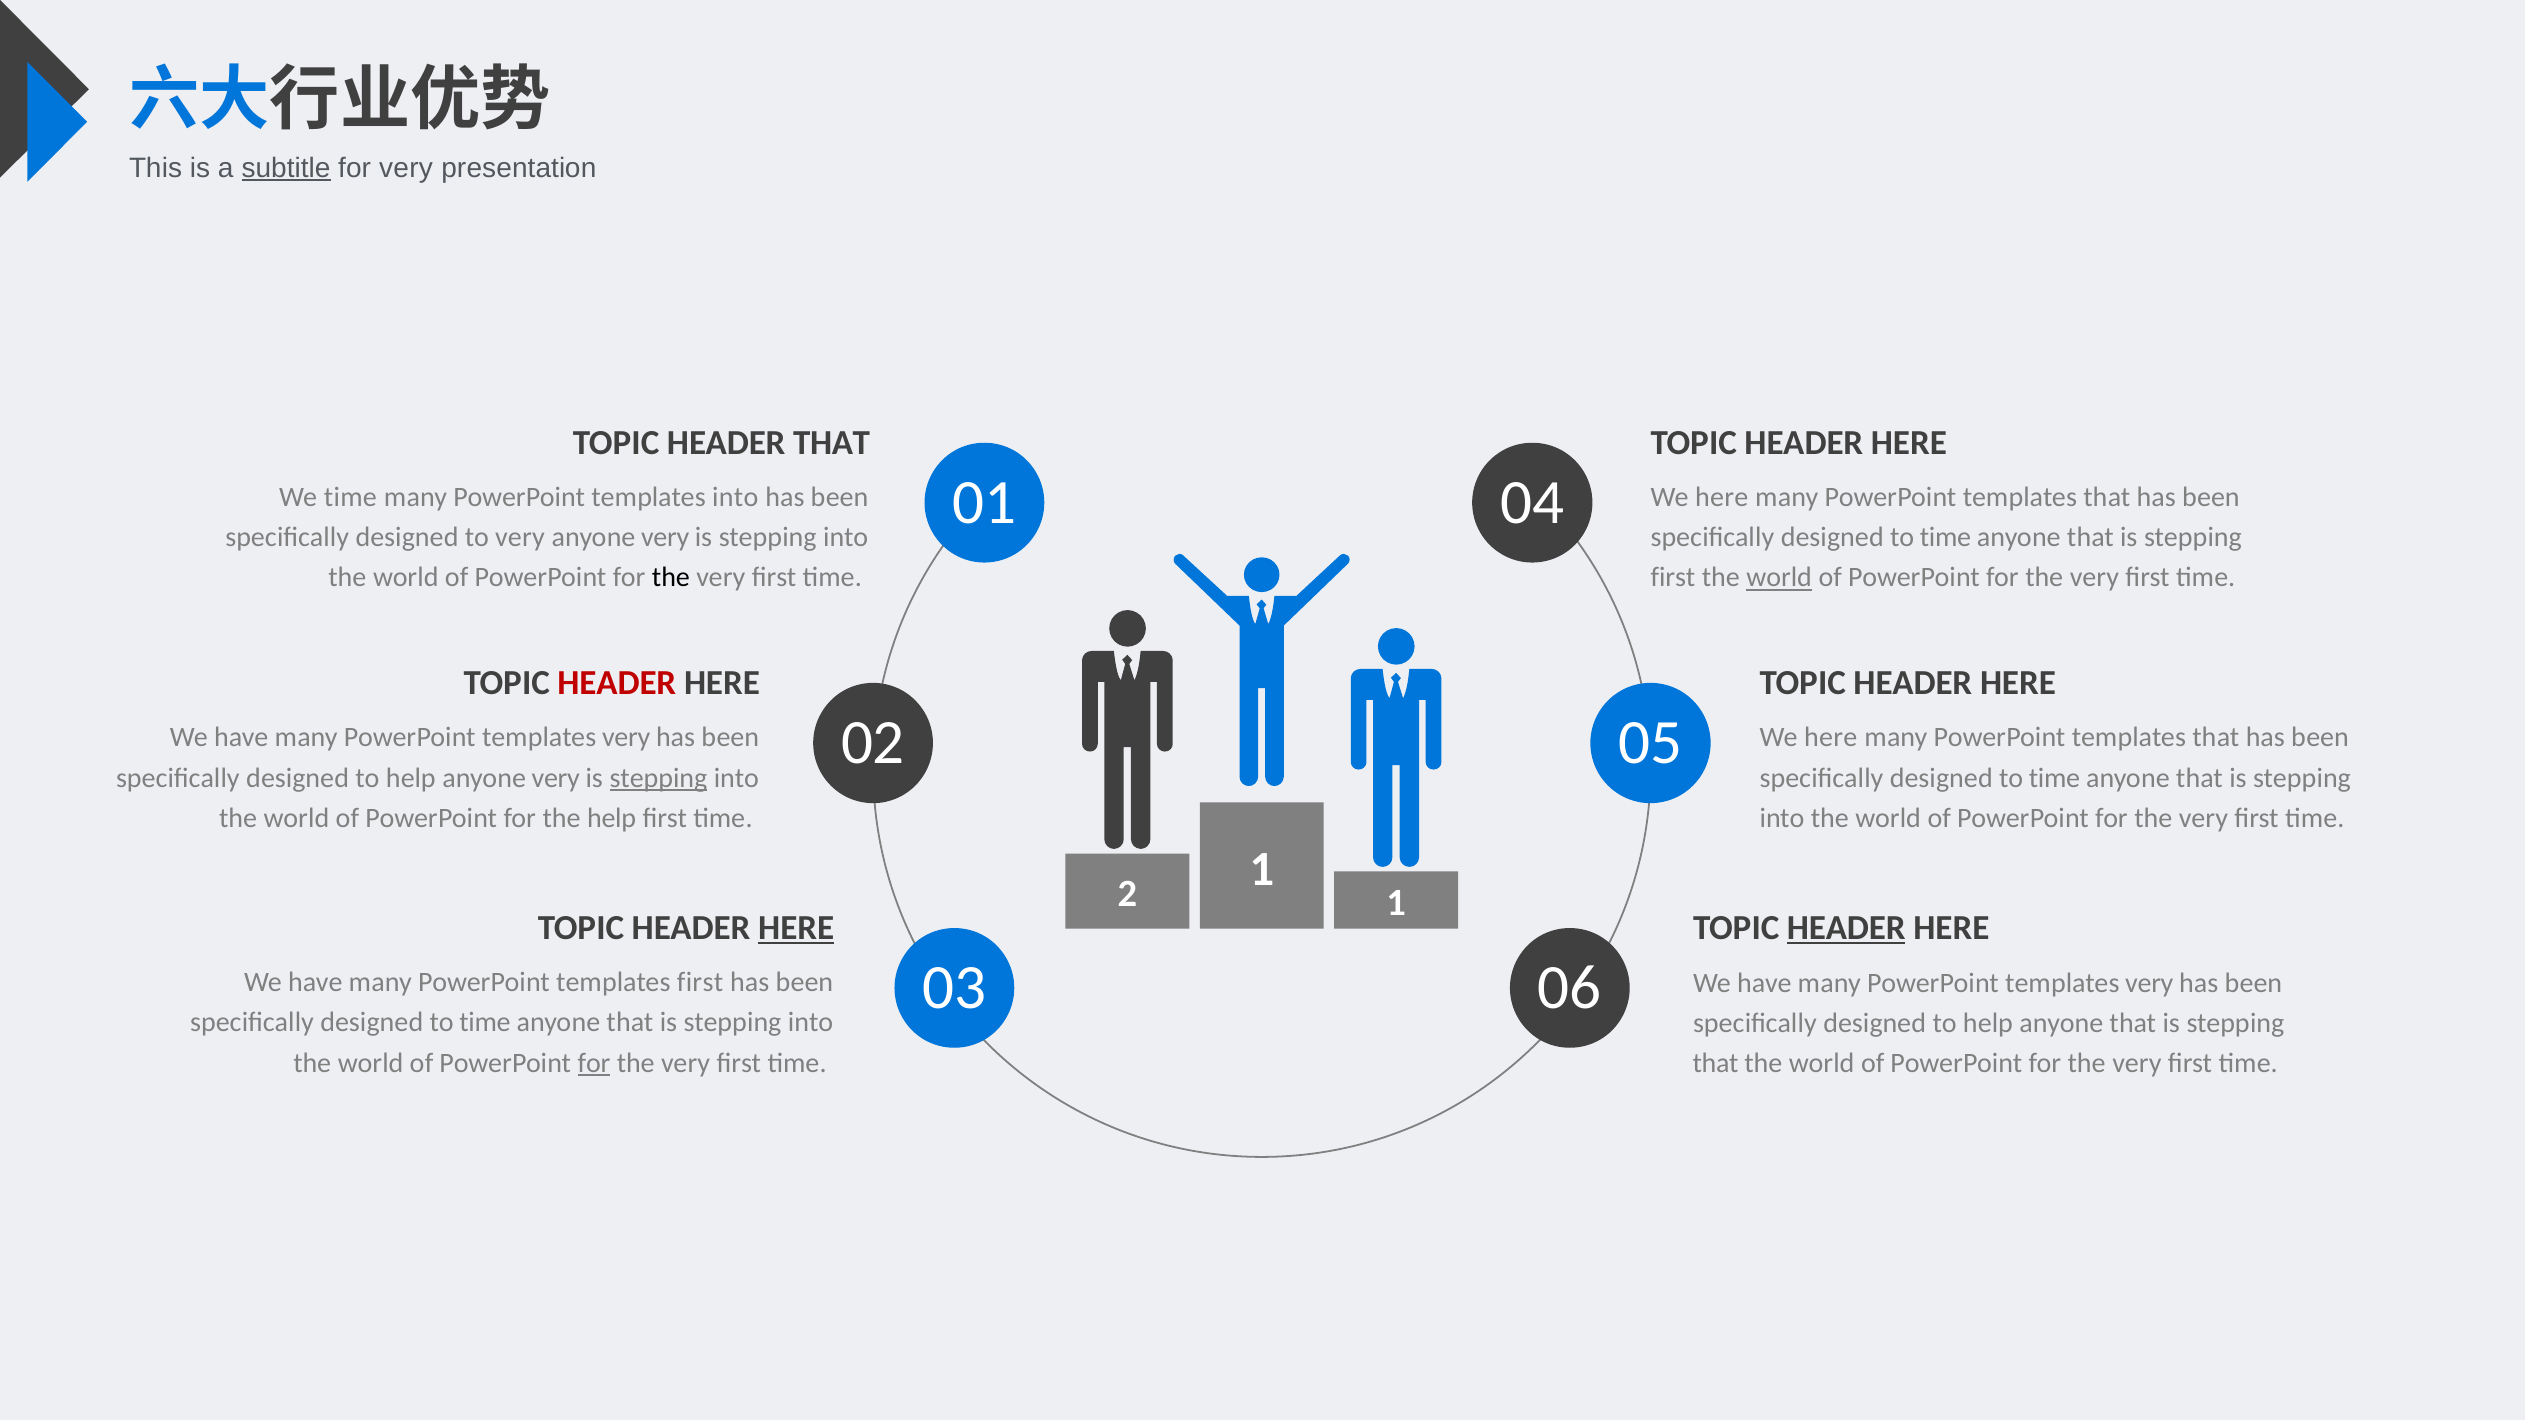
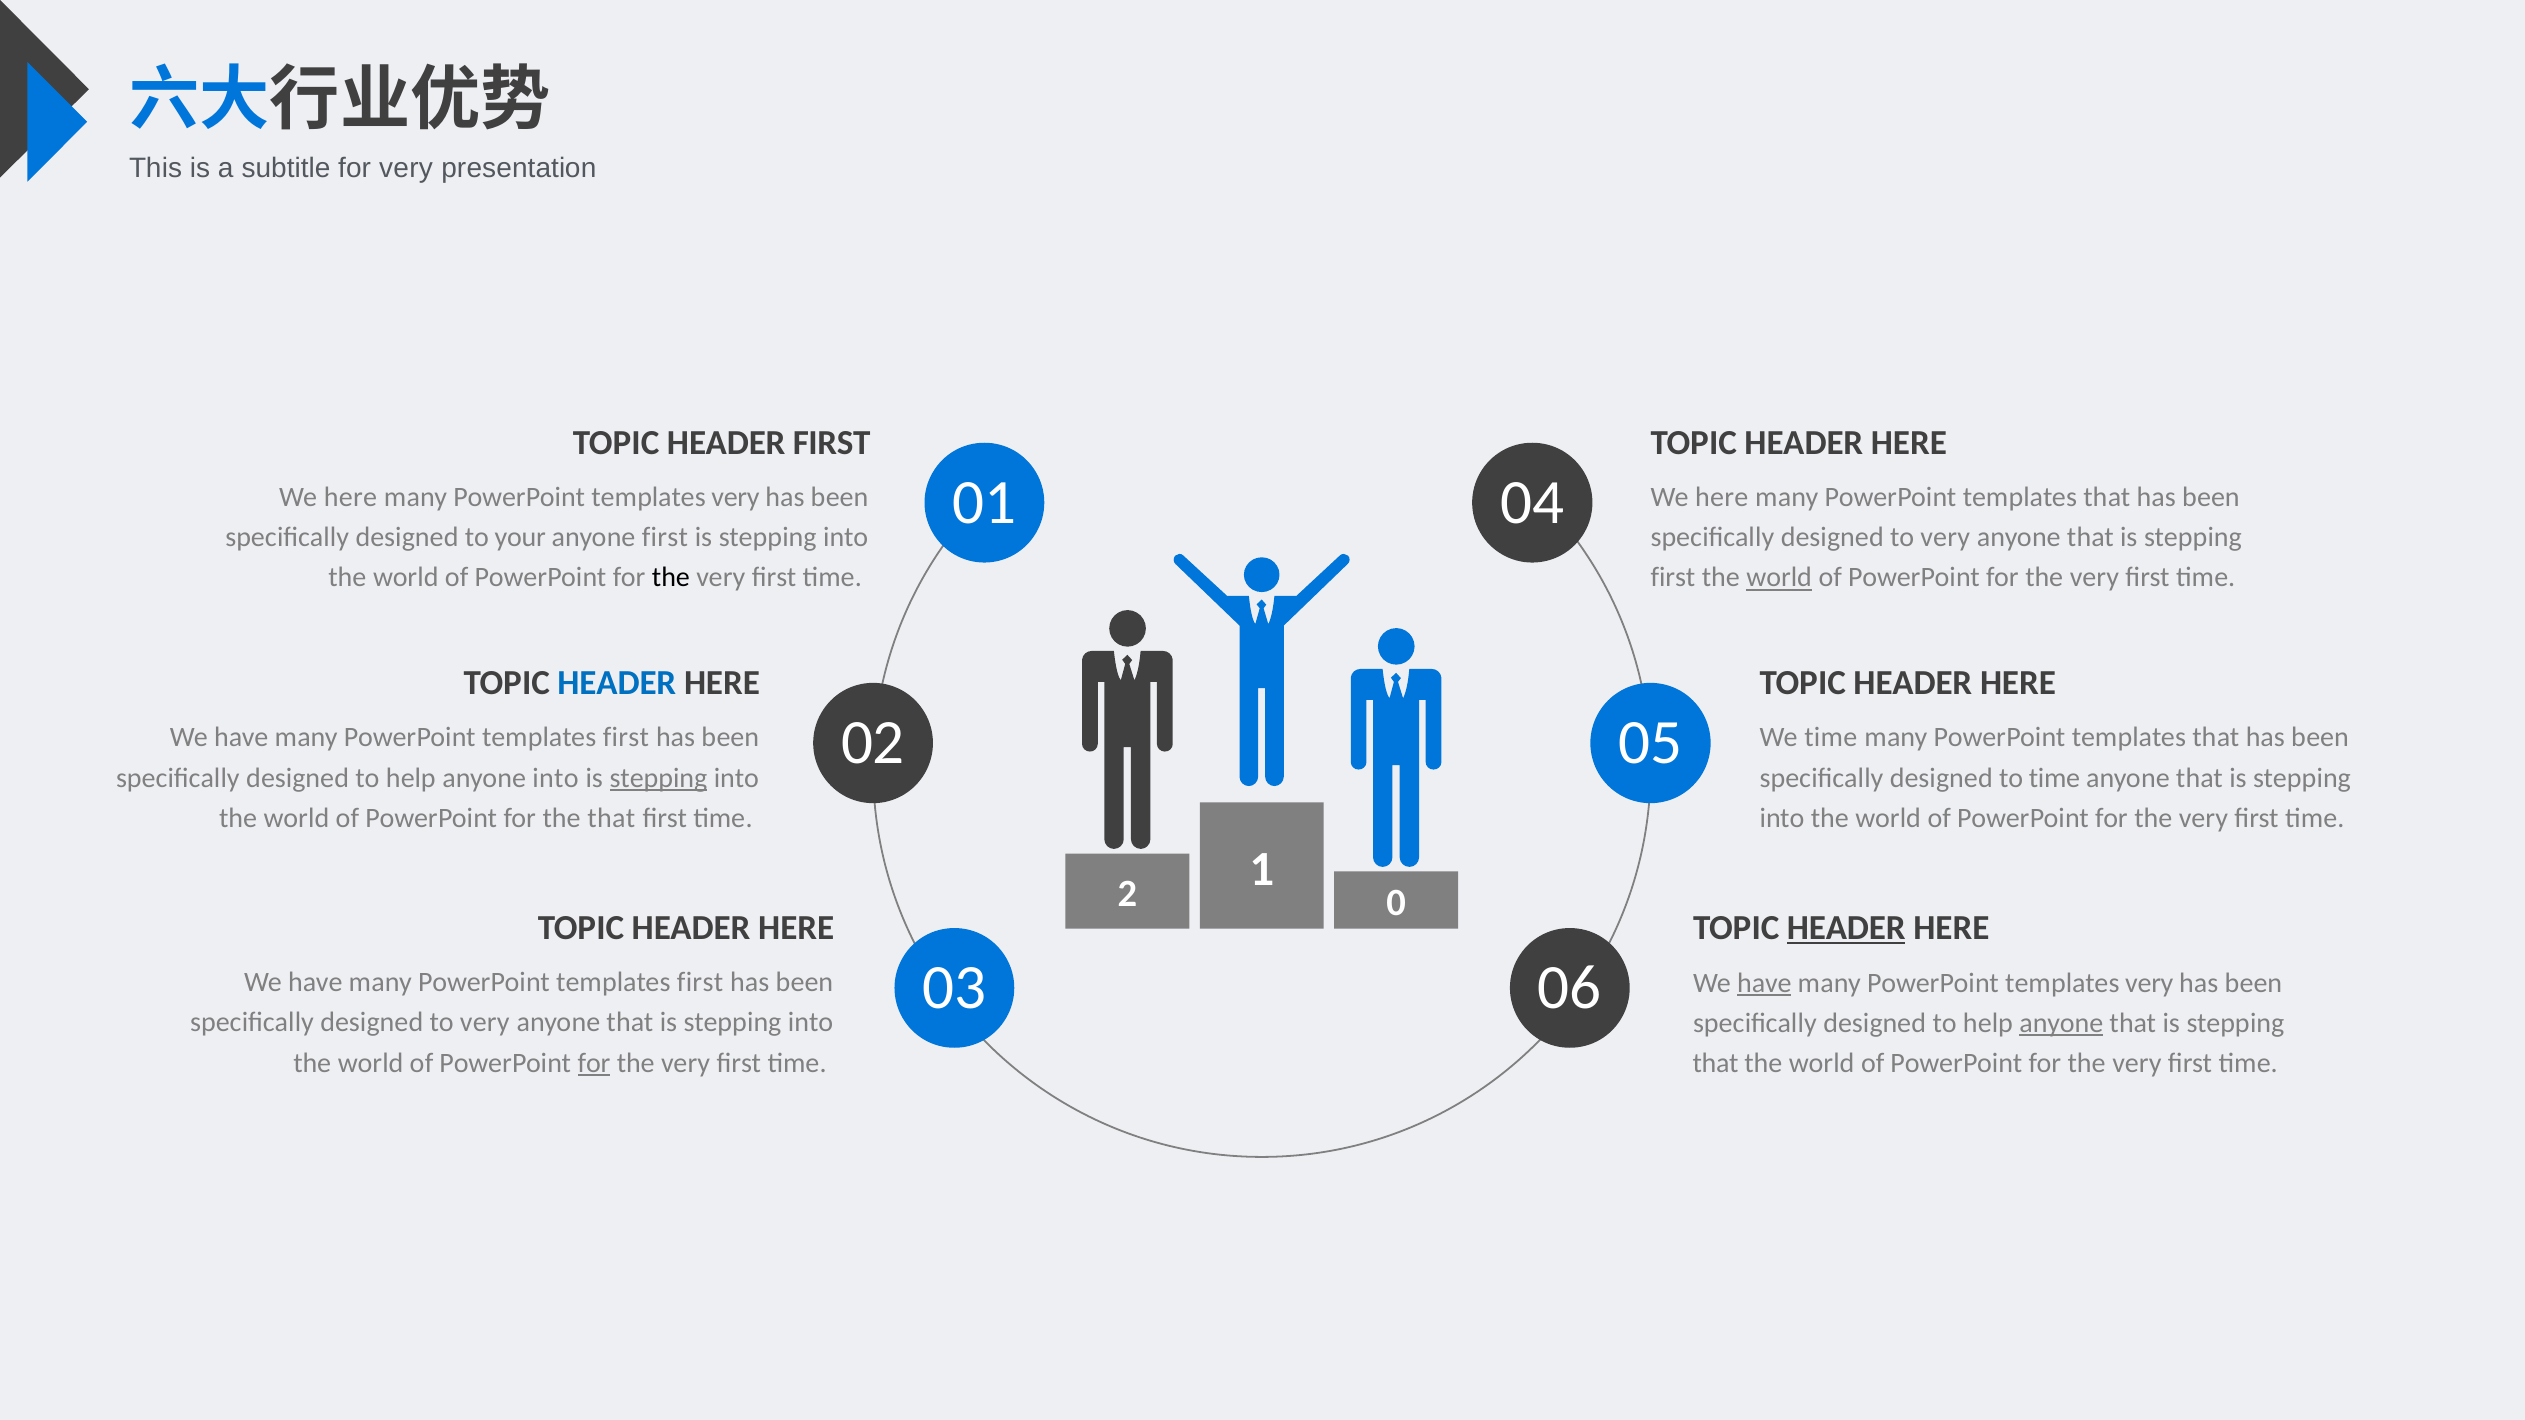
subtitle underline: present -> none
HEADER THAT: THAT -> FIRST
time at (350, 497): time -> here
into at (735, 497): into -> very
to very: very -> your
very at (665, 537): very -> first
time at (1945, 537): time -> very
HEADER at (617, 683) colour: red -> blue
very at (626, 737): very -> first
here at (1831, 737): here -> time
help anyone very: very -> into
the help: help -> that
2 1: 1 -> 0
HERE at (796, 928) underline: present -> none
have at (1764, 983) underline: none -> present
time at (485, 1023): time -> very
anyone at (2061, 1023) underline: none -> present
